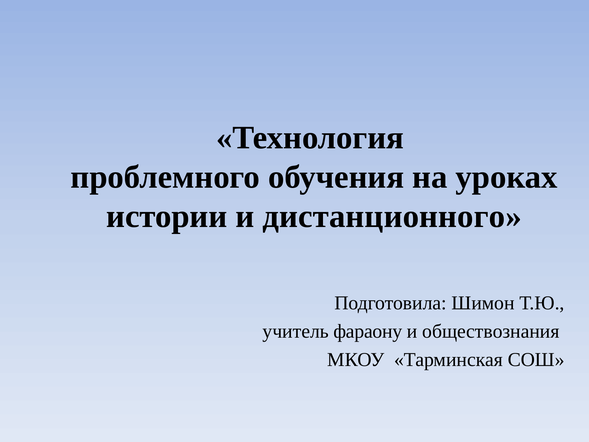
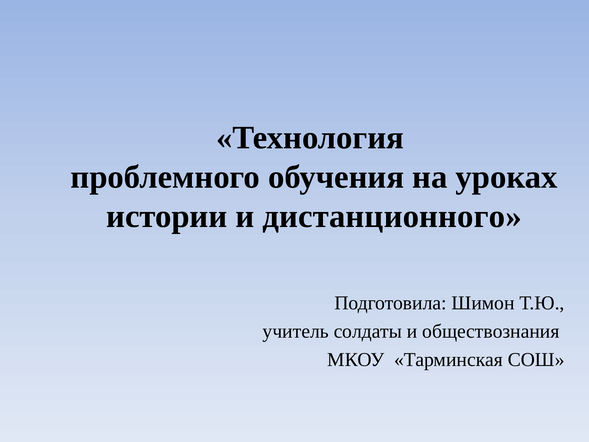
фараону: фараону -> солдаты
